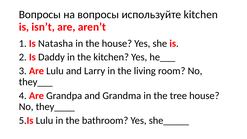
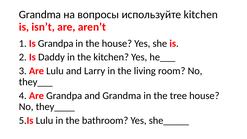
Вопросы at (40, 15): Вопросы -> Grandma
Is Natasha: Natasha -> Grandpa
